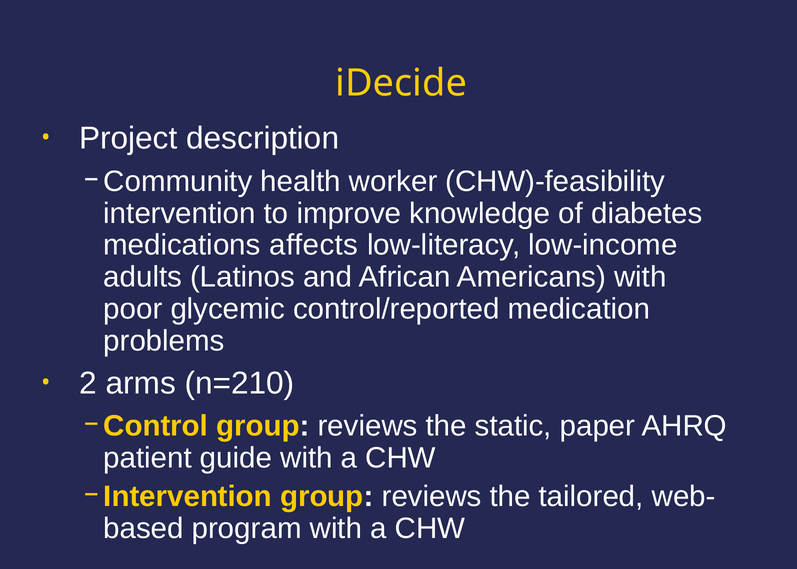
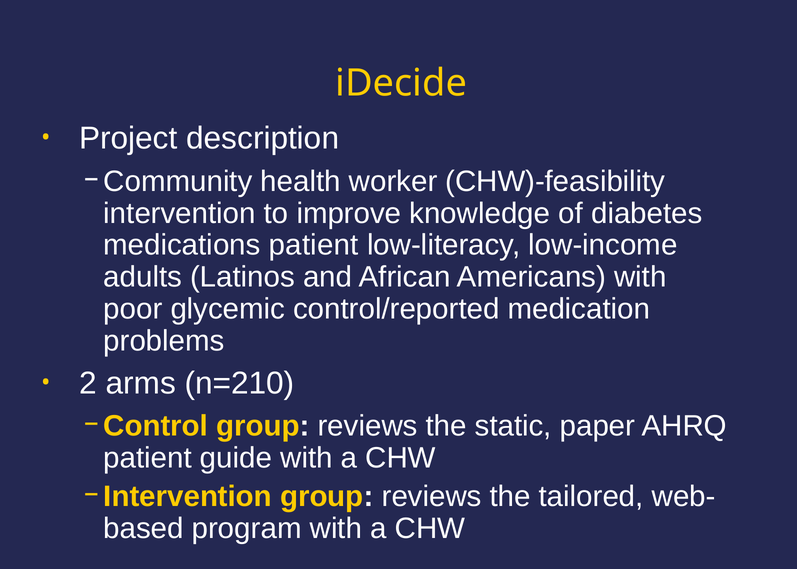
medications affects: affects -> patient
